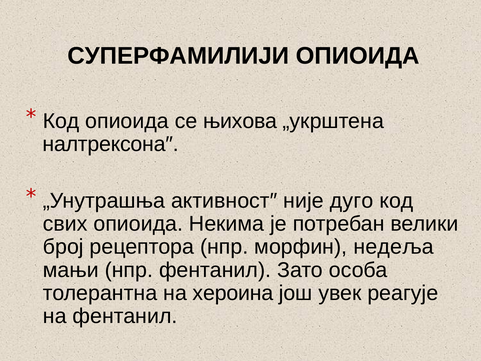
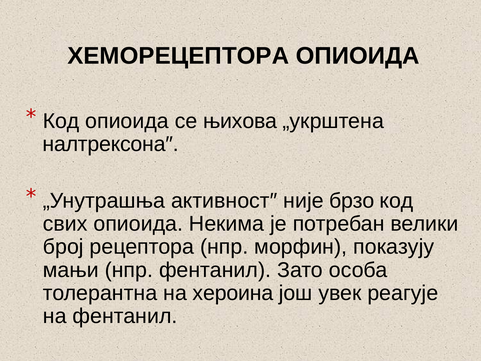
СУПЕРФАМИЛИЈИ: СУПЕРФАМИЛИЈИ -> ХЕМОРЕЦЕПТОРА
дуго: дуго -> брзо
недеља: недеља -> показују
